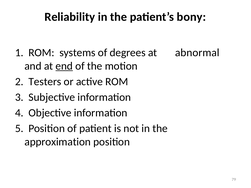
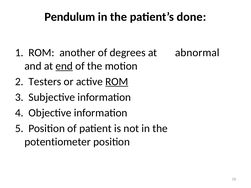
Reliability: Reliability -> Pendulum
bony: bony -> done
systems: systems -> another
ROM at (117, 82) underline: none -> present
approximation: approximation -> potentiometer
